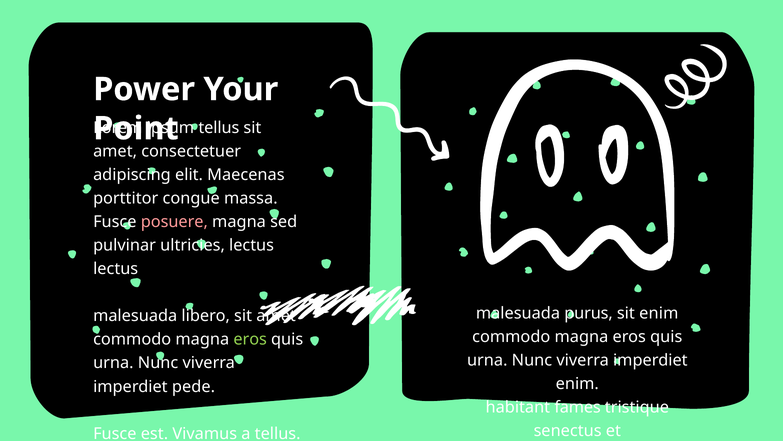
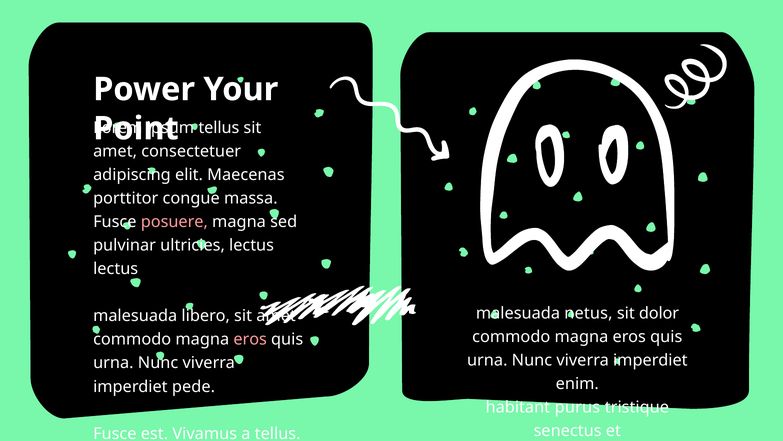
purus: purus -> netus
sit enim: enim -> dolor
eros at (250, 339) colour: light green -> pink
fames: fames -> purus
